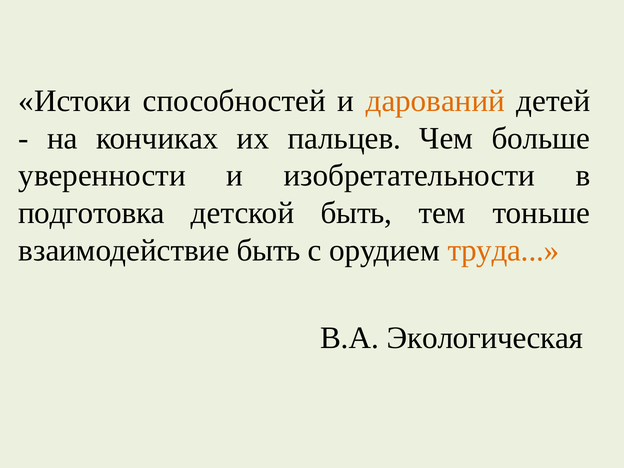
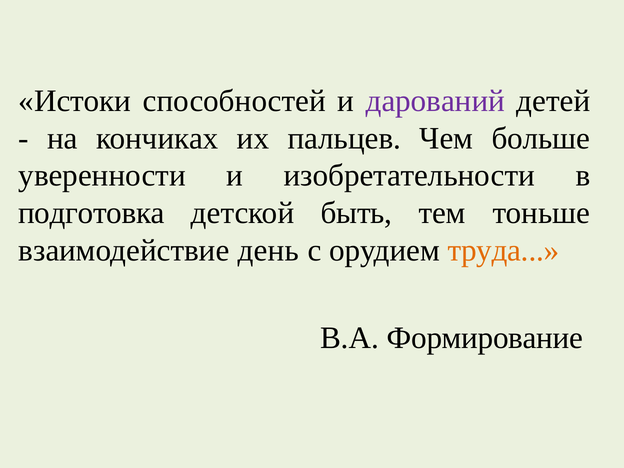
дарований colour: orange -> purple
взаимодействие быть: быть -> день
Экологическая: Экологическая -> Формирование
